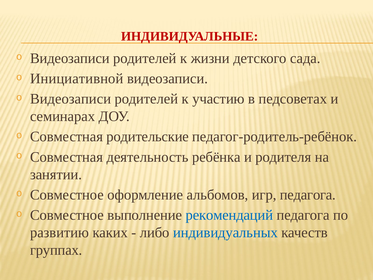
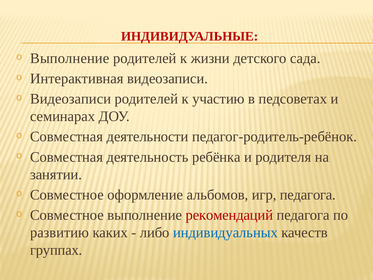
Видеозаписи at (70, 58): Видеозаписи -> Выполнение
Инициативной: Инициативной -> Интерактивная
родительские: родительские -> деятельности
рекомендаций colour: blue -> red
